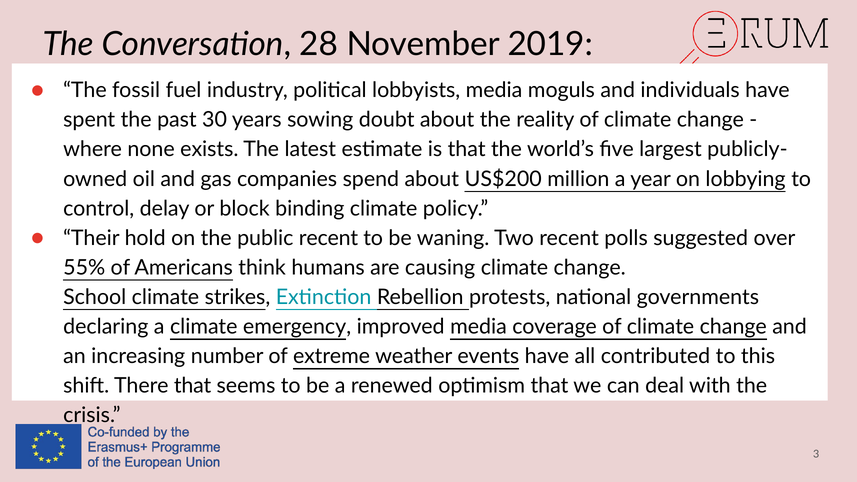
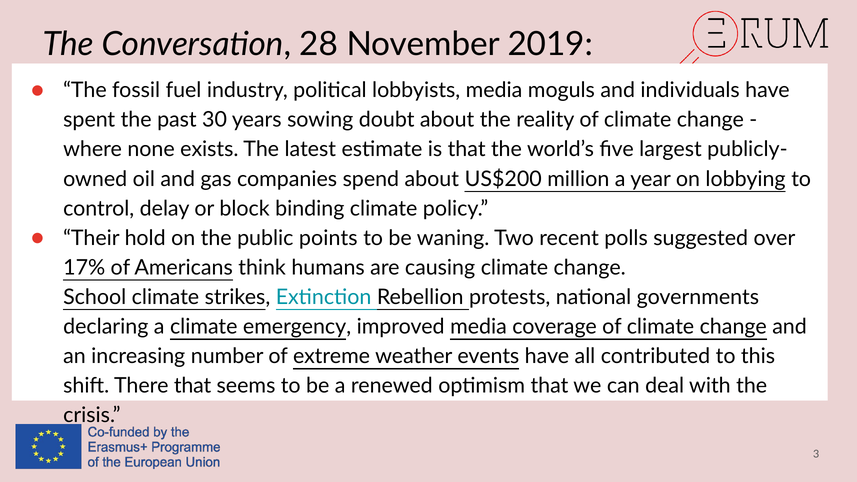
public recent: recent -> points
55%: 55% -> 17%
